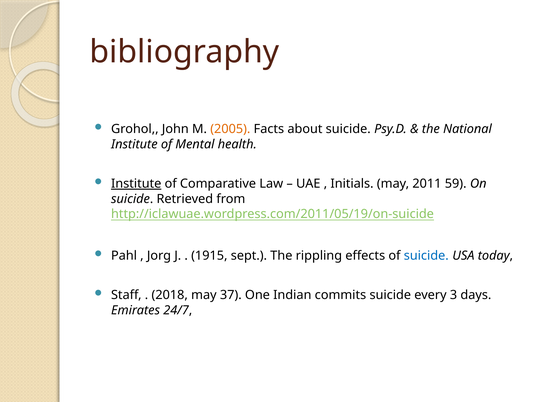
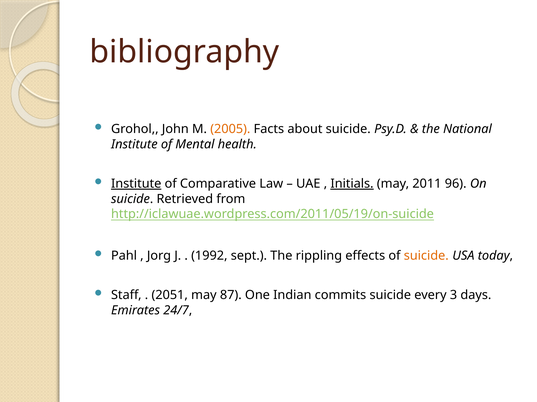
Initials underline: none -> present
59: 59 -> 96
1915: 1915 -> 1992
suicide at (426, 256) colour: blue -> orange
2018: 2018 -> 2051
37: 37 -> 87
